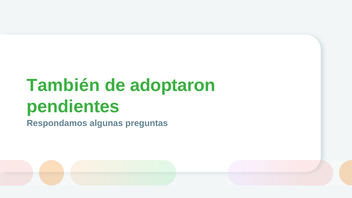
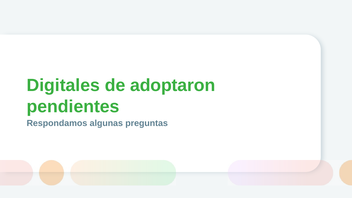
También: También -> Digitales
